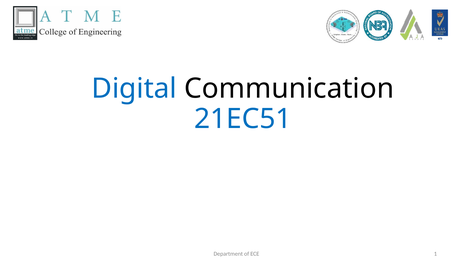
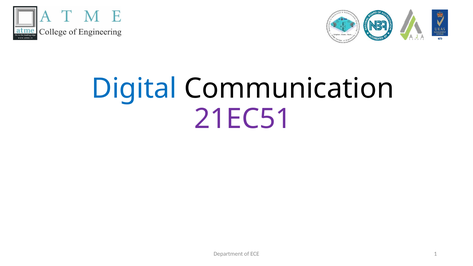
21EC51 colour: blue -> purple
